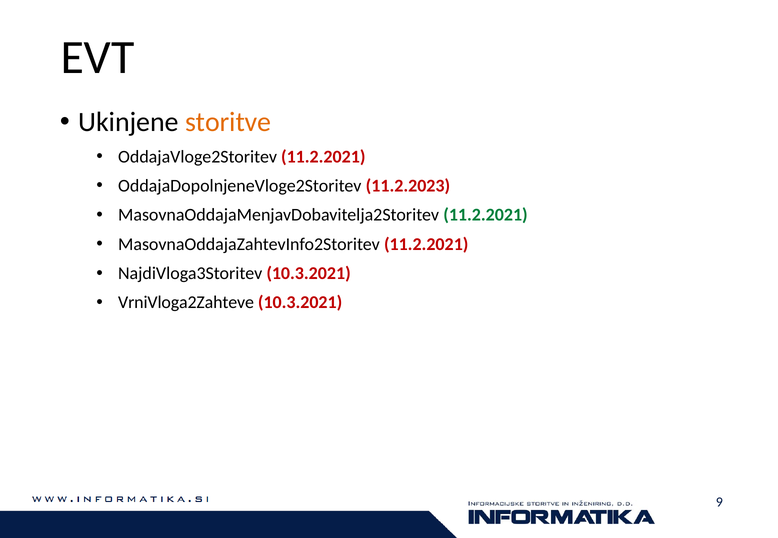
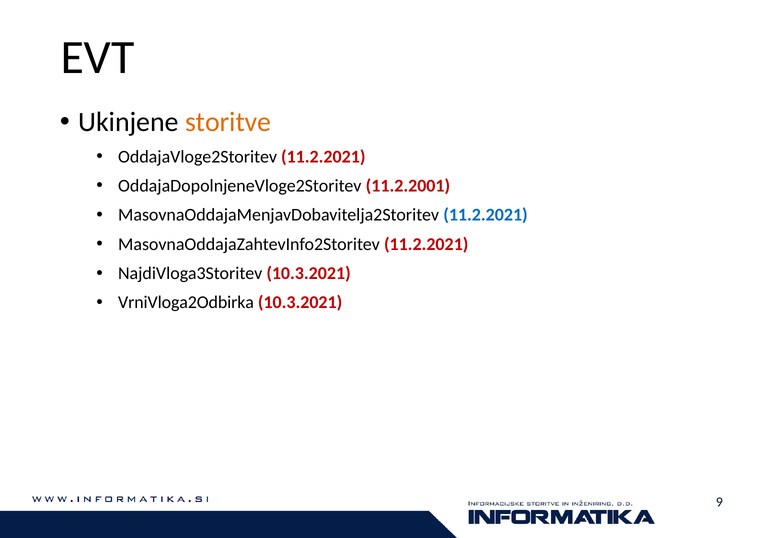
11.2.2023: 11.2.2023 -> 11.2.2001
11.2.2021 at (485, 215) colour: green -> blue
VrniVloga2Zahteve: VrniVloga2Zahteve -> VrniVloga2Odbirka
